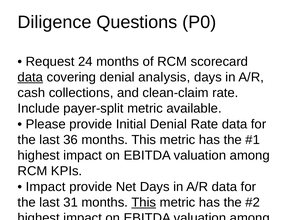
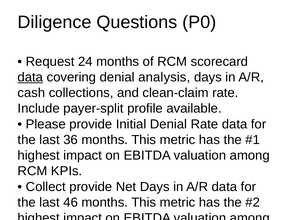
payer-split metric: metric -> profile
Impact at (46, 187): Impact -> Collect
31: 31 -> 46
This at (144, 203) underline: present -> none
